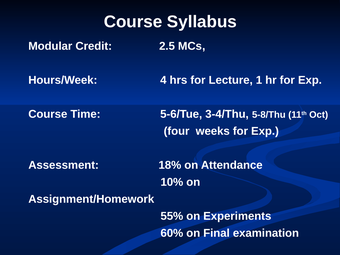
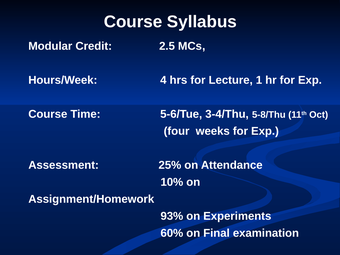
18%: 18% -> 25%
55%: 55% -> 93%
